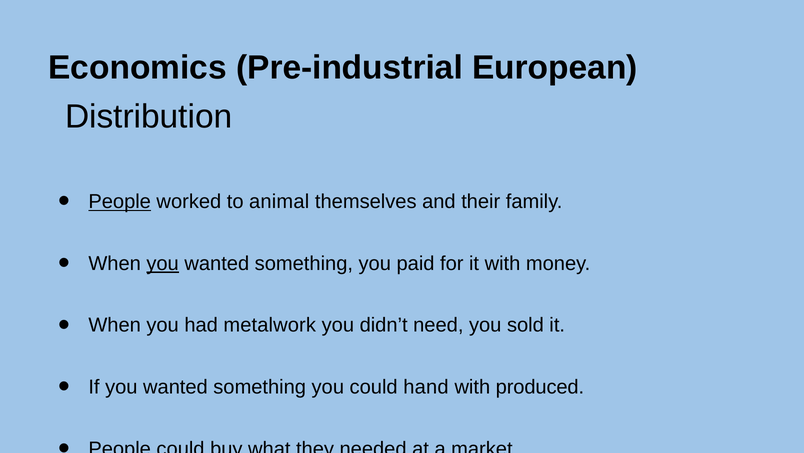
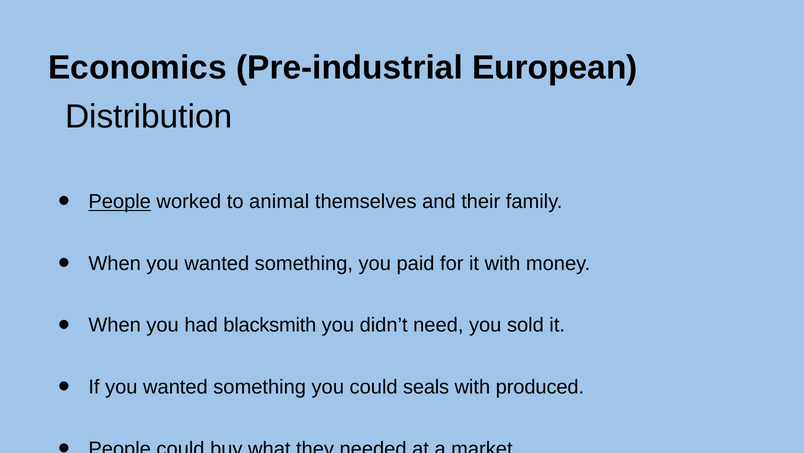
you at (163, 263) underline: present -> none
metalwork: metalwork -> blacksmith
hand: hand -> seals
